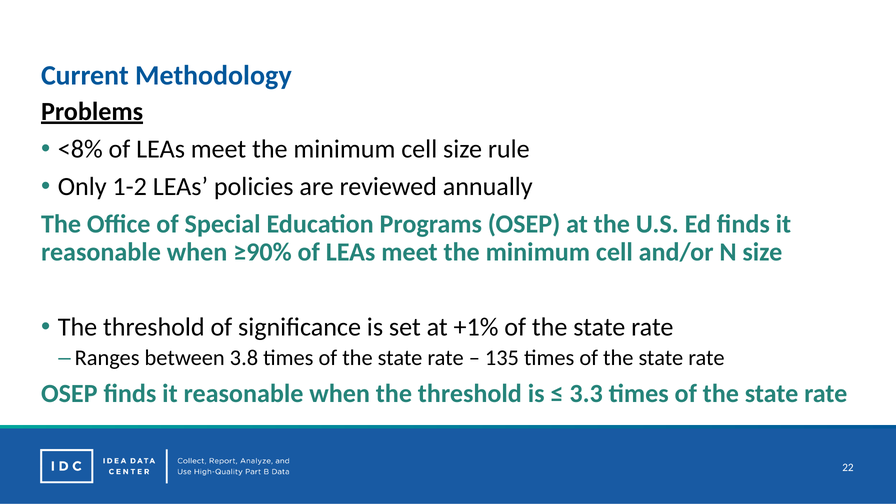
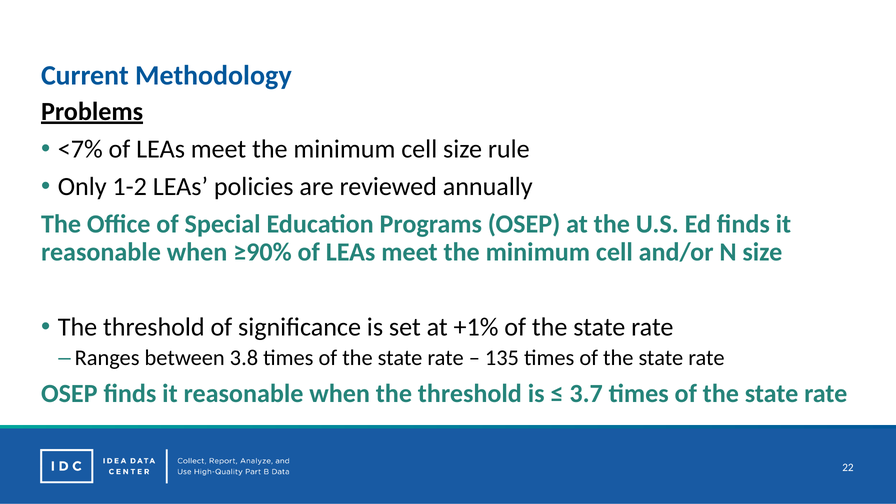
<8%: <8% -> <7%
3.3: 3.3 -> 3.7
